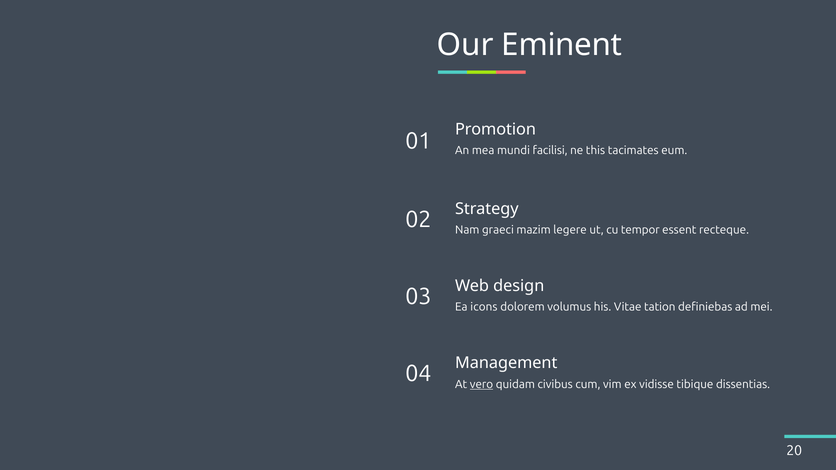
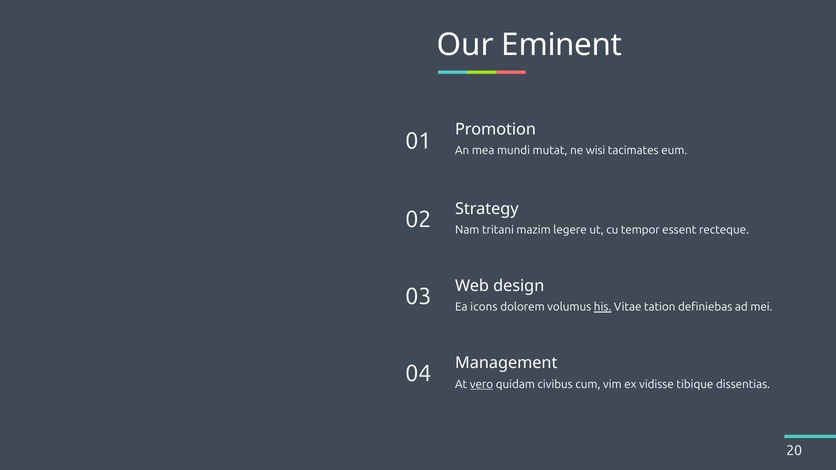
facilisi: facilisi -> mutat
this: this -> wisi
graeci: graeci -> tritani
his underline: none -> present
